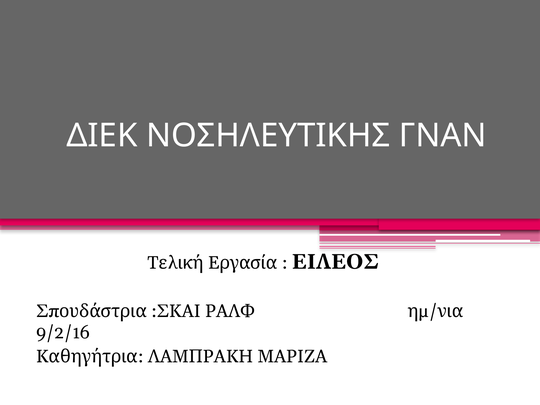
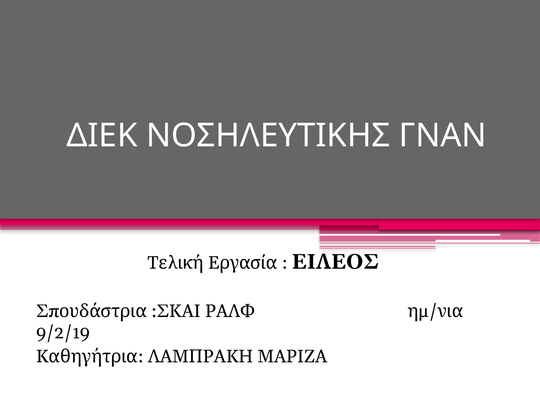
9/2/16: 9/2/16 -> 9/2/19
